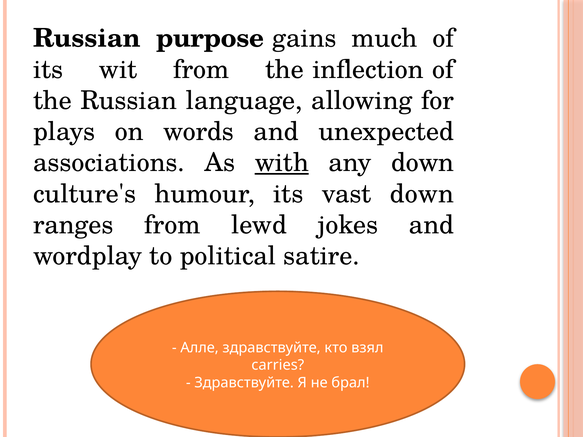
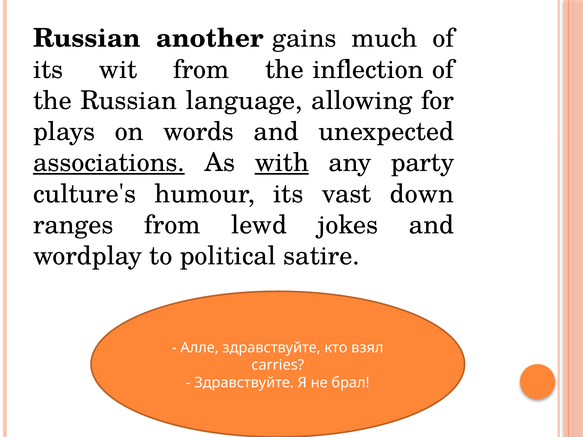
purpose: purpose -> another
associations underline: none -> present
any down: down -> party
